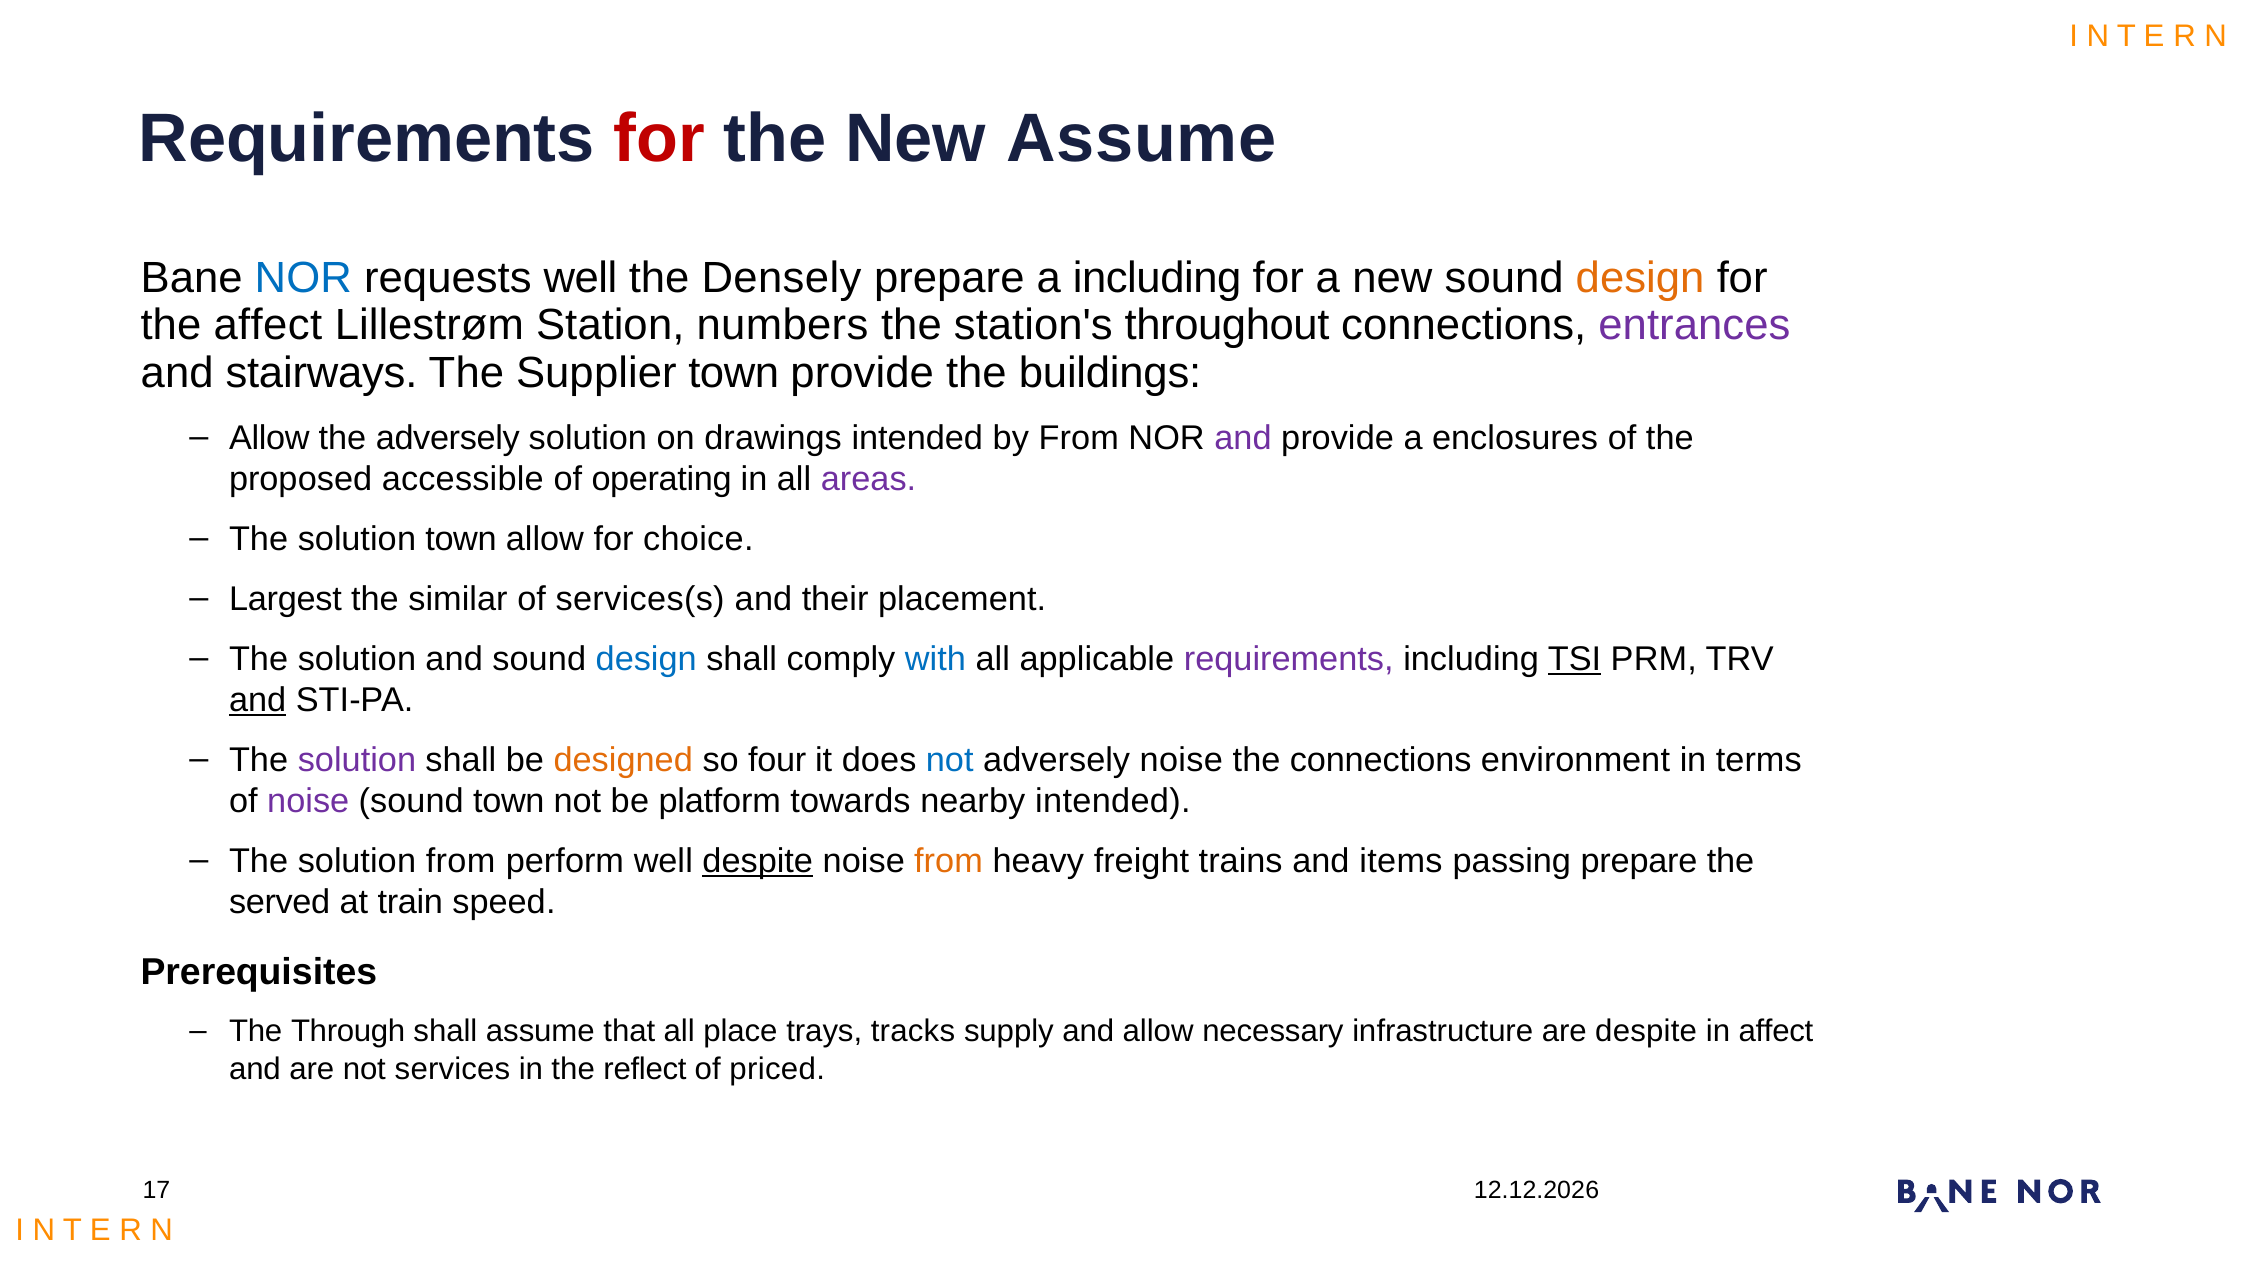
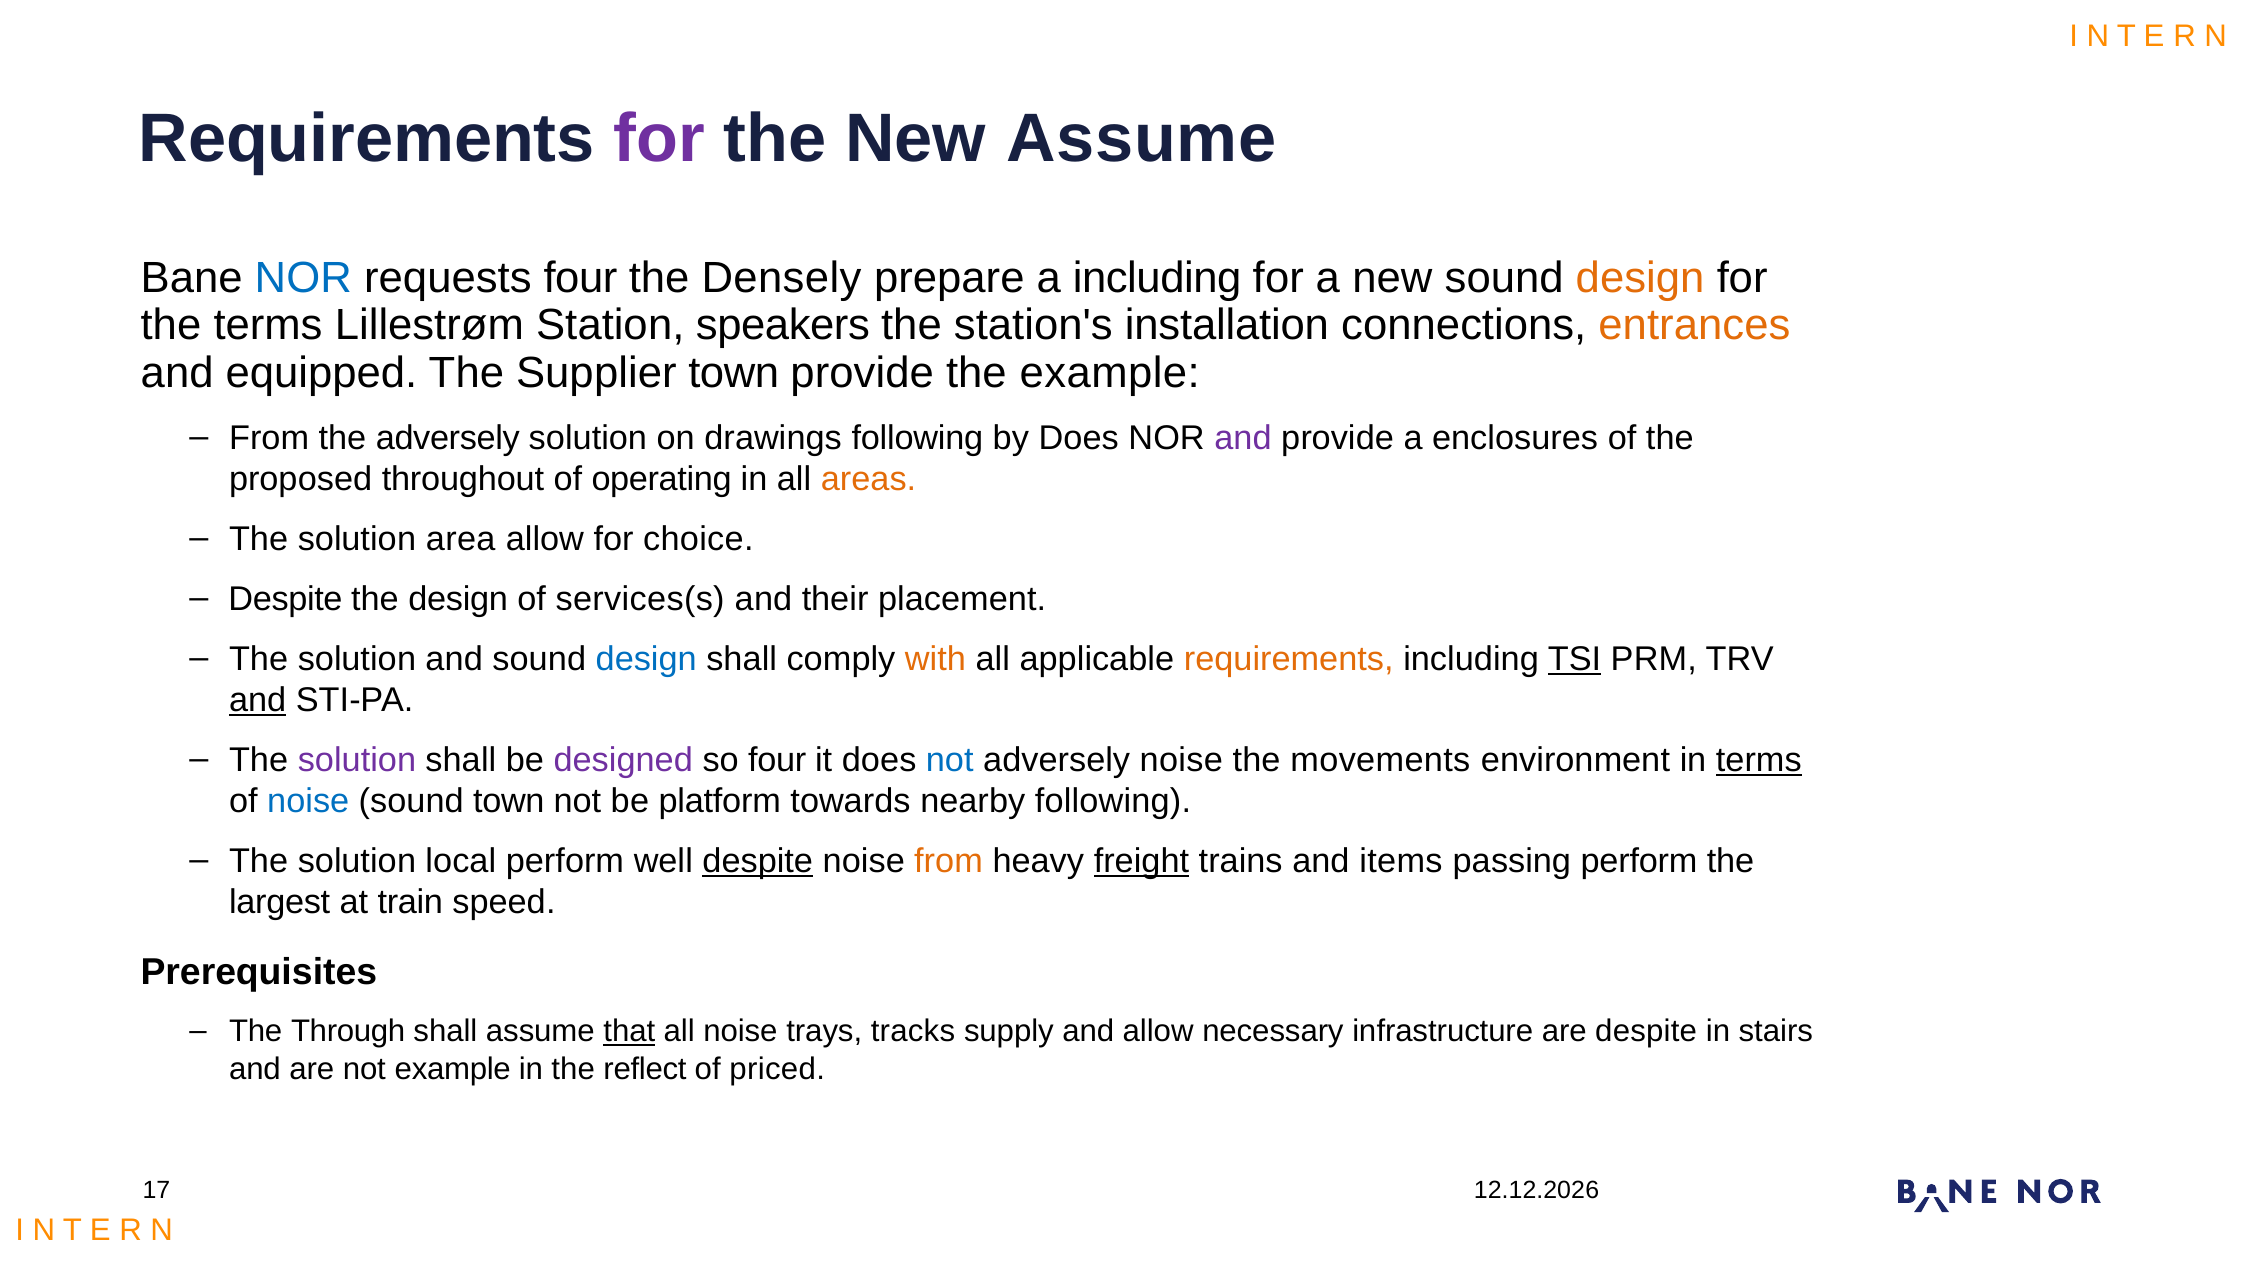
for at (659, 139) colour: red -> purple
requests well: well -> four
the affect: affect -> terms
numbers: numbers -> speakers
throughout: throughout -> installation
entrances colour: purple -> orange
stairways: stairways -> equipped
the buildings: buildings -> example
Allow at (269, 438): Allow -> From
drawings intended: intended -> following
by From: From -> Does
accessible: accessible -> throughout
areas colour: purple -> orange
solution town: town -> area
Largest at (285, 599): Largest -> Despite
the similar: similar -> design
with colour: blue -> orange
requirements at (1289, 659) colour: purple -> orange
designed colour: orange -> purple
the connections: connections -> movements
terms at (1759, 760) underline: none -> present
noise at (308, 801) colour: purple -> blue
nearby intended: intended -> following
solution from: from -> local
freight underline: none -> present
passing prepare: prepare -> perform
served: served -> largest
that underline: none -> present
all place: place -> noise
in affect: affect -> stairs
not services: services -> example
